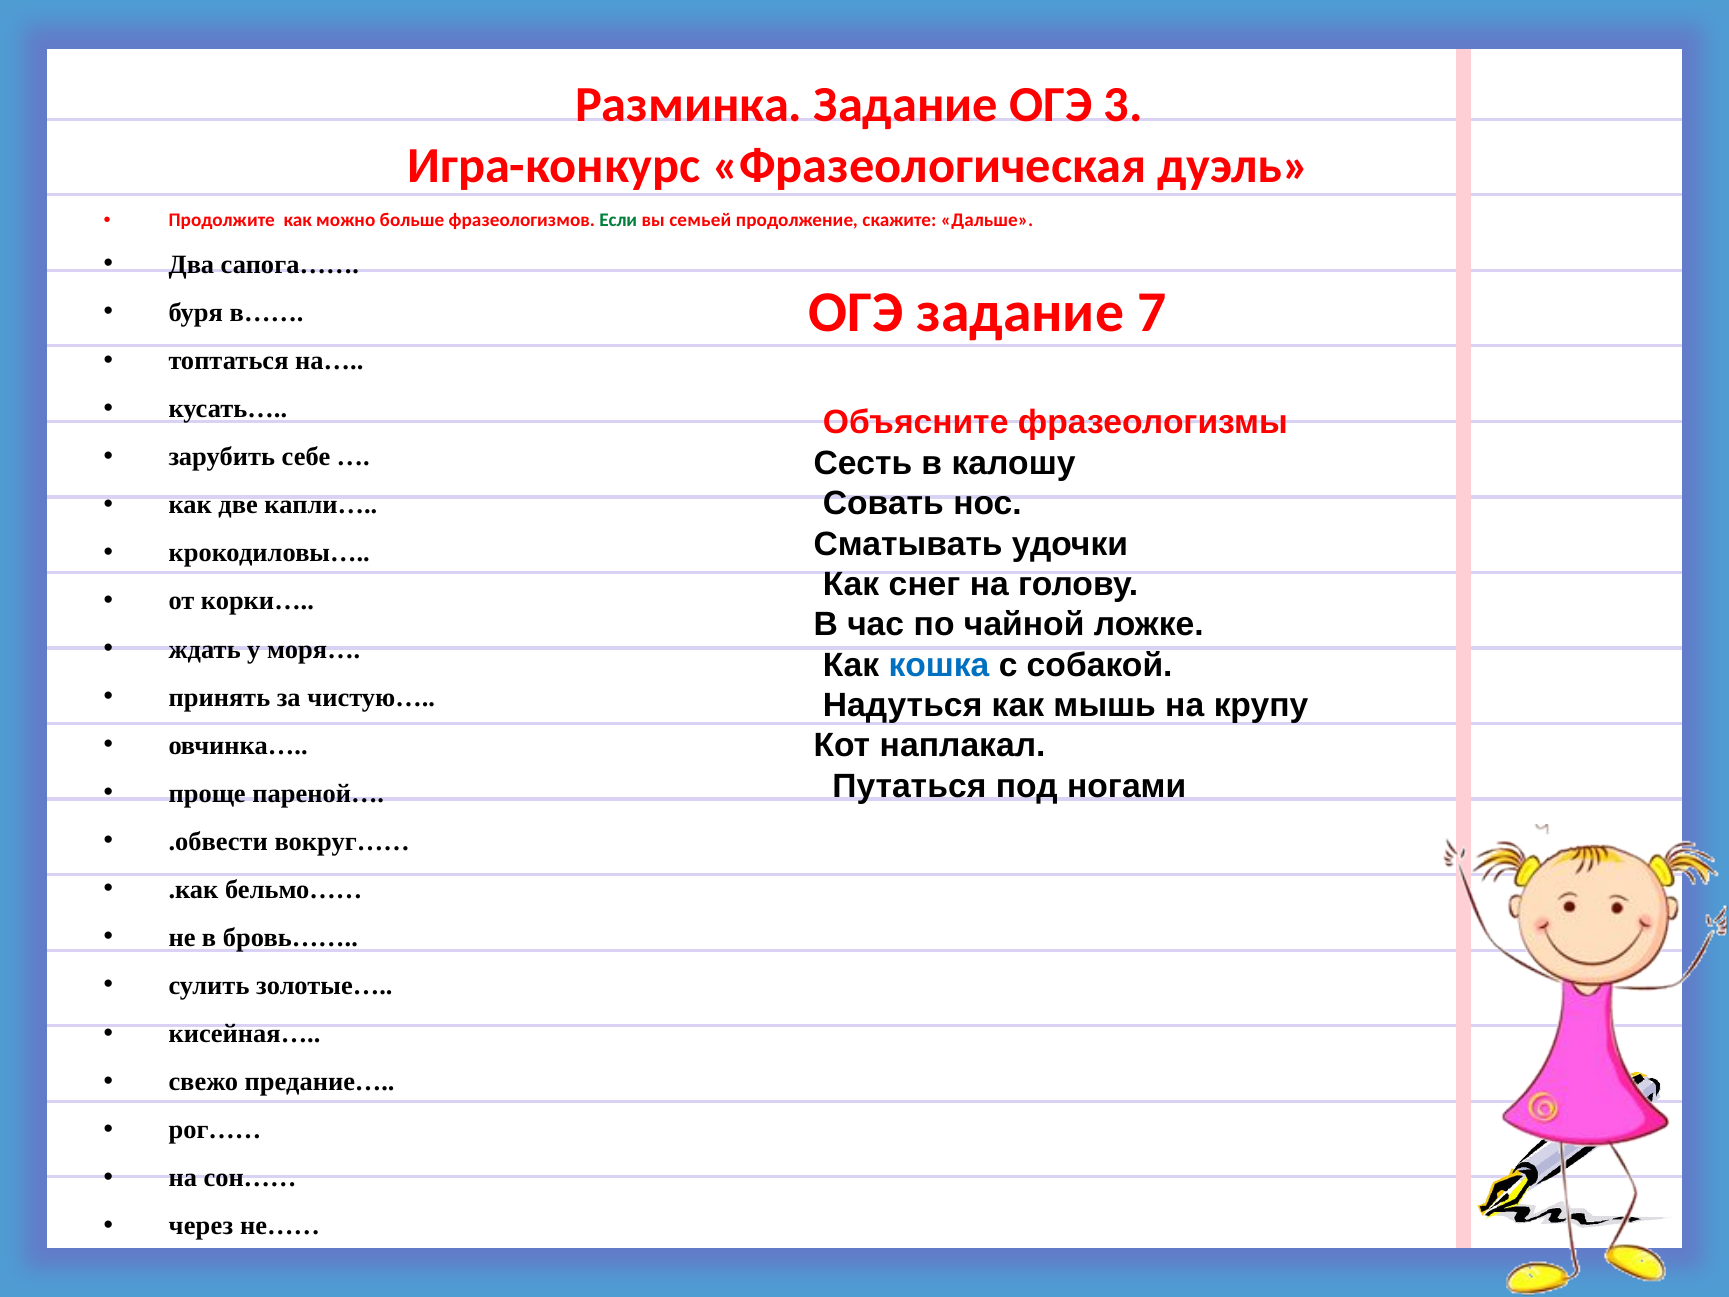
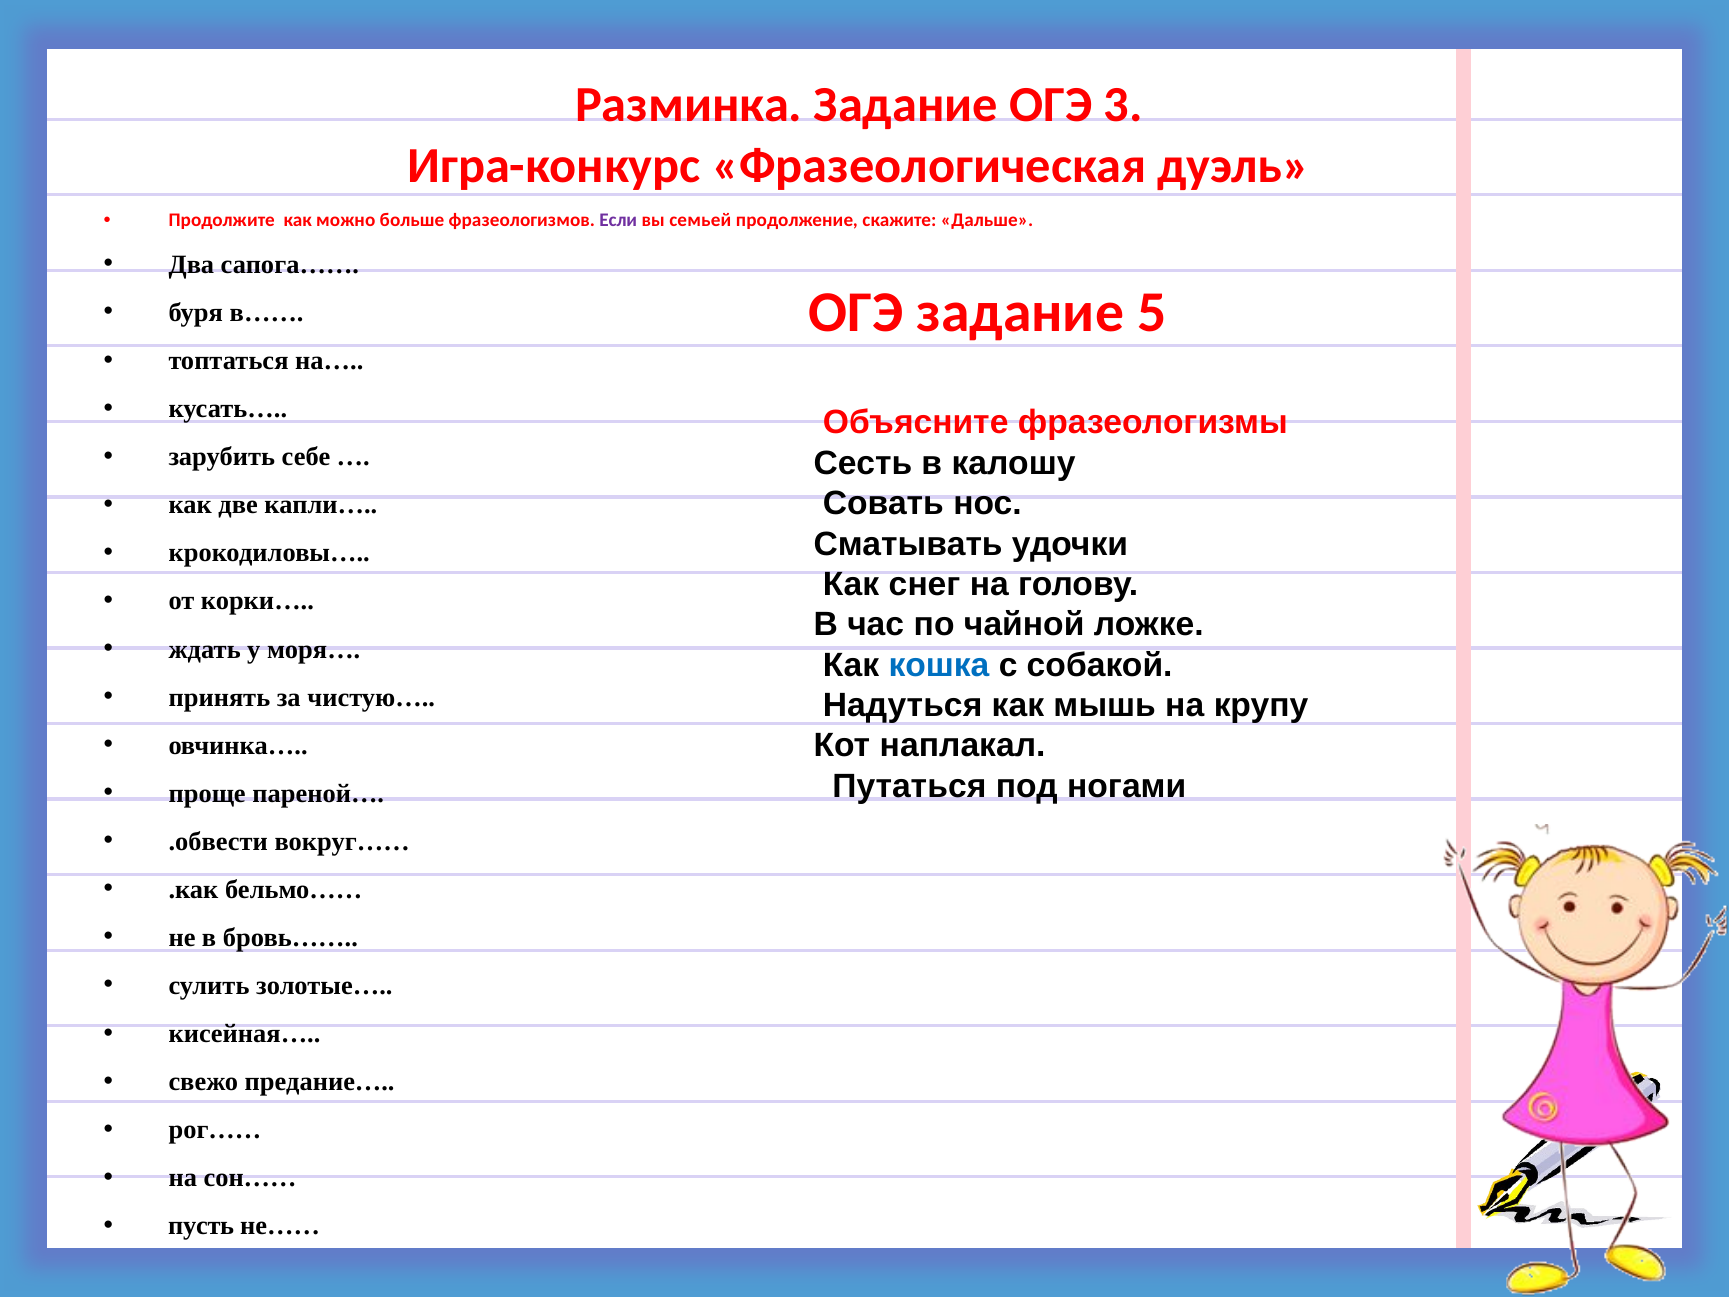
Если colour: green -> purple
7: 7 -> 5
через: через -> пусть
